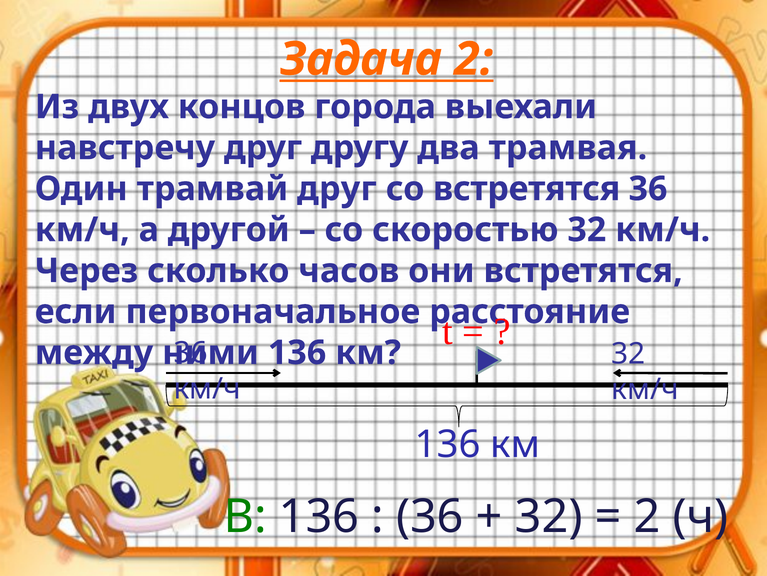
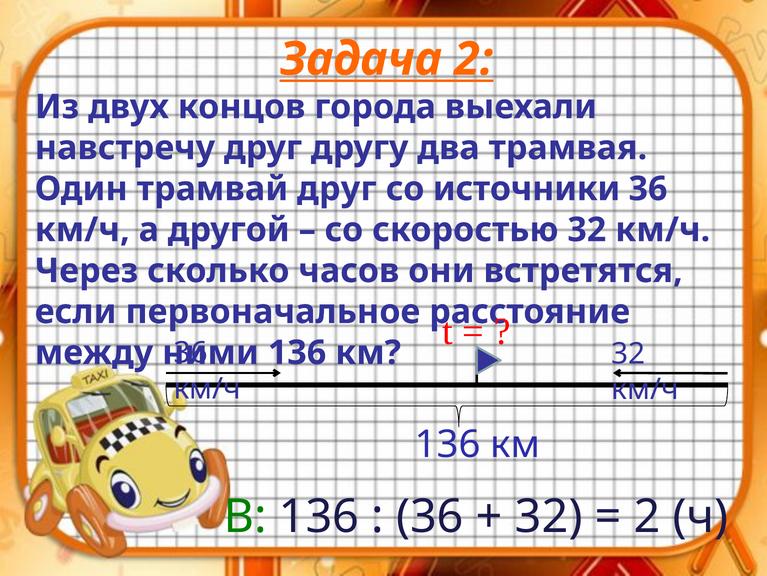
со встретятся: встретятся -> источники
